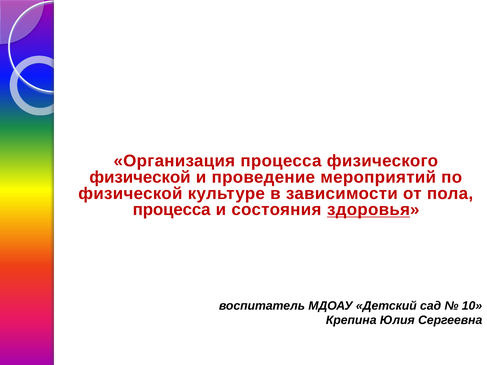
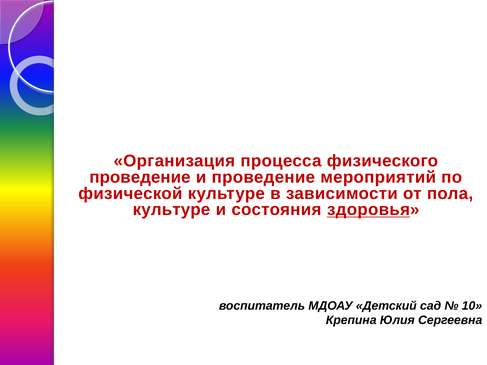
физической at (140, 177): физической -> проведение
процесса at (172, 210): процесса -> культуре
